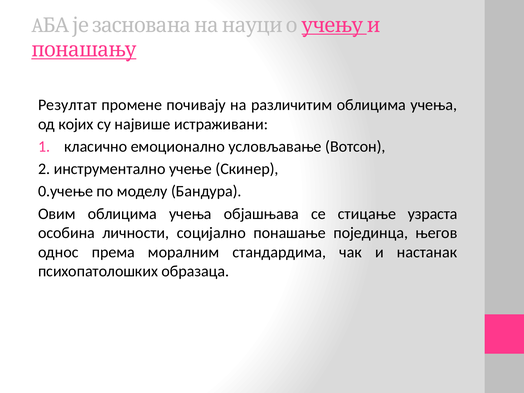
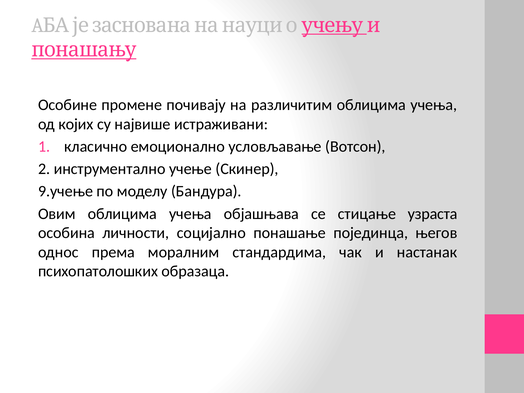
Резултат: Резултат -> Особине
0.учење: 0.учење -> 9.учење
